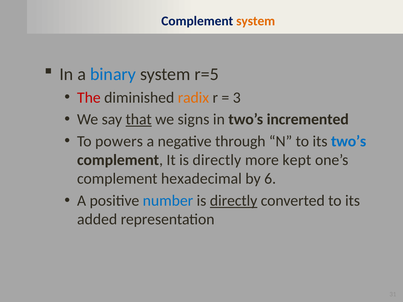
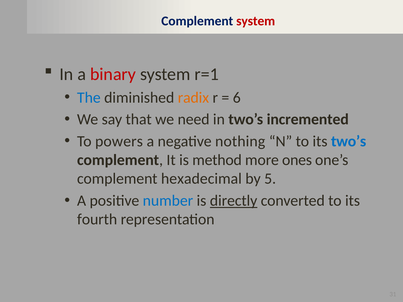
system at (256, 21) colour: orange -> red
binary colour: blue -> red
r=5: r=5 -> r=1
The colour: red -> blue
3: 3 -> 6
that underline: present -> none
signs: signs -> need
through: through -> nothing
It is directly: directly -> method
kept: kept -> ones
6: 6 -> 5
added: added -> fourth
